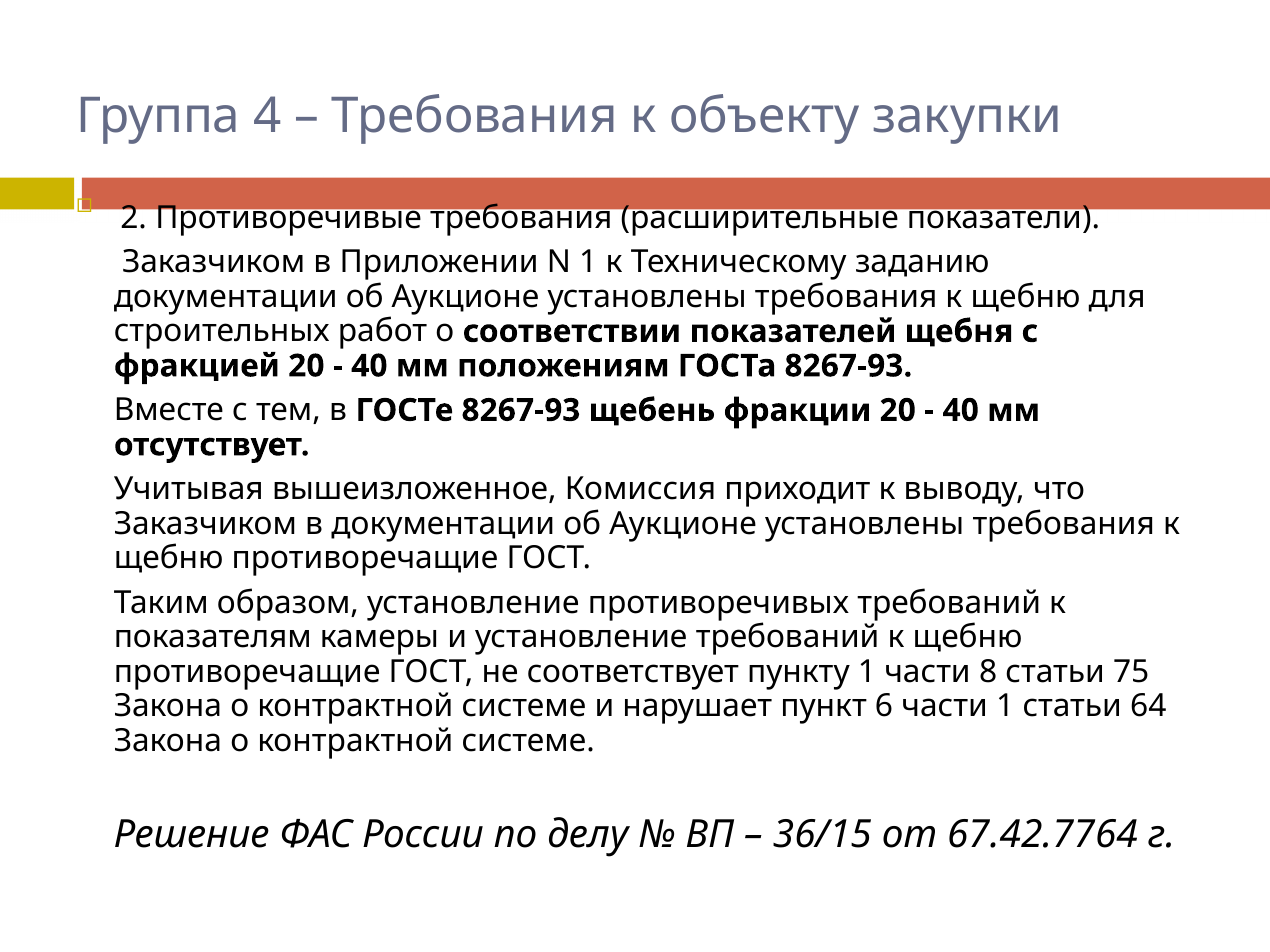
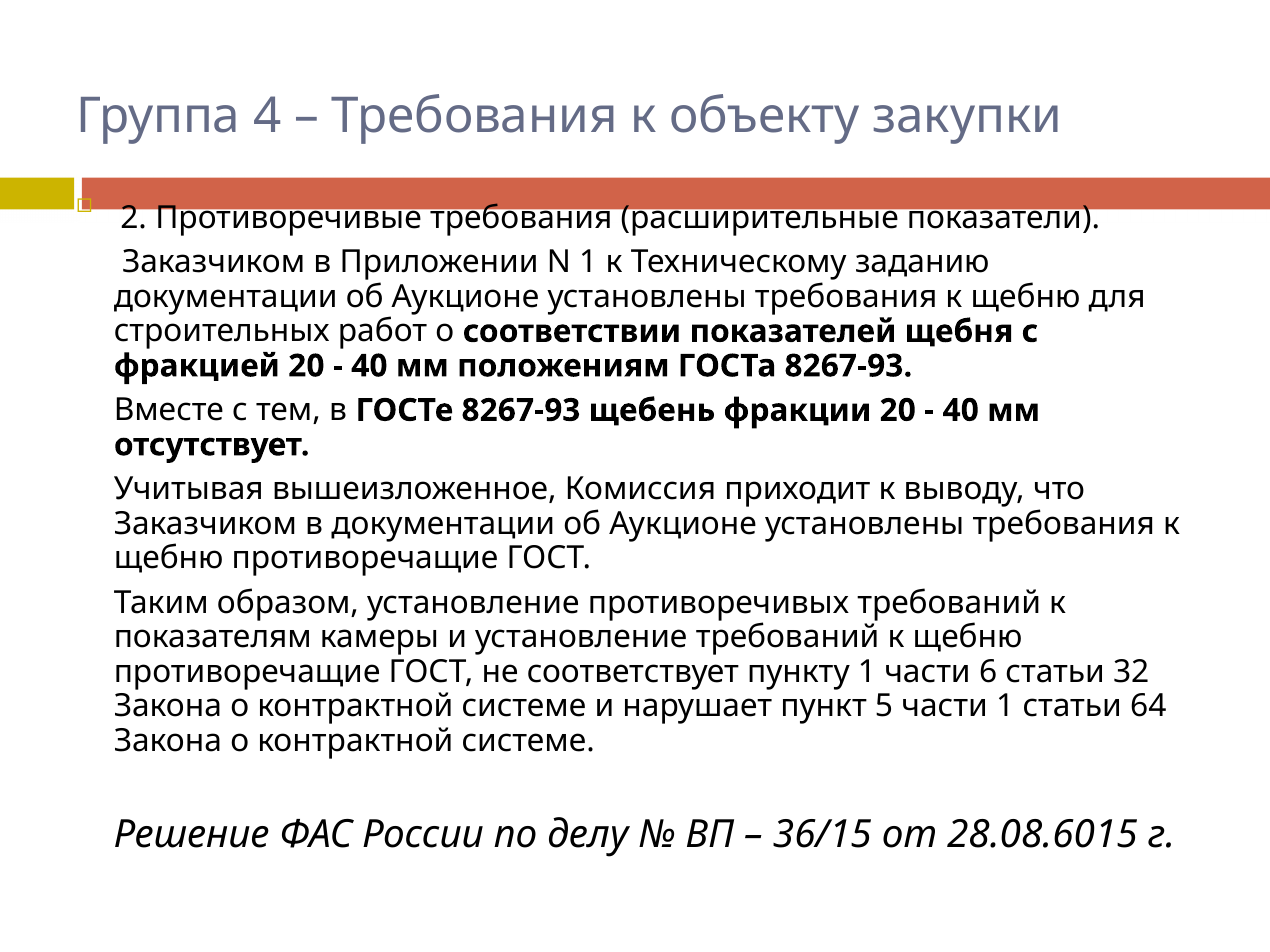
8: 8 -> 6
75: 75 -> 32
6: 6 -> 5
67.42.7764: 67.42.7764 -> 28.08.6015
